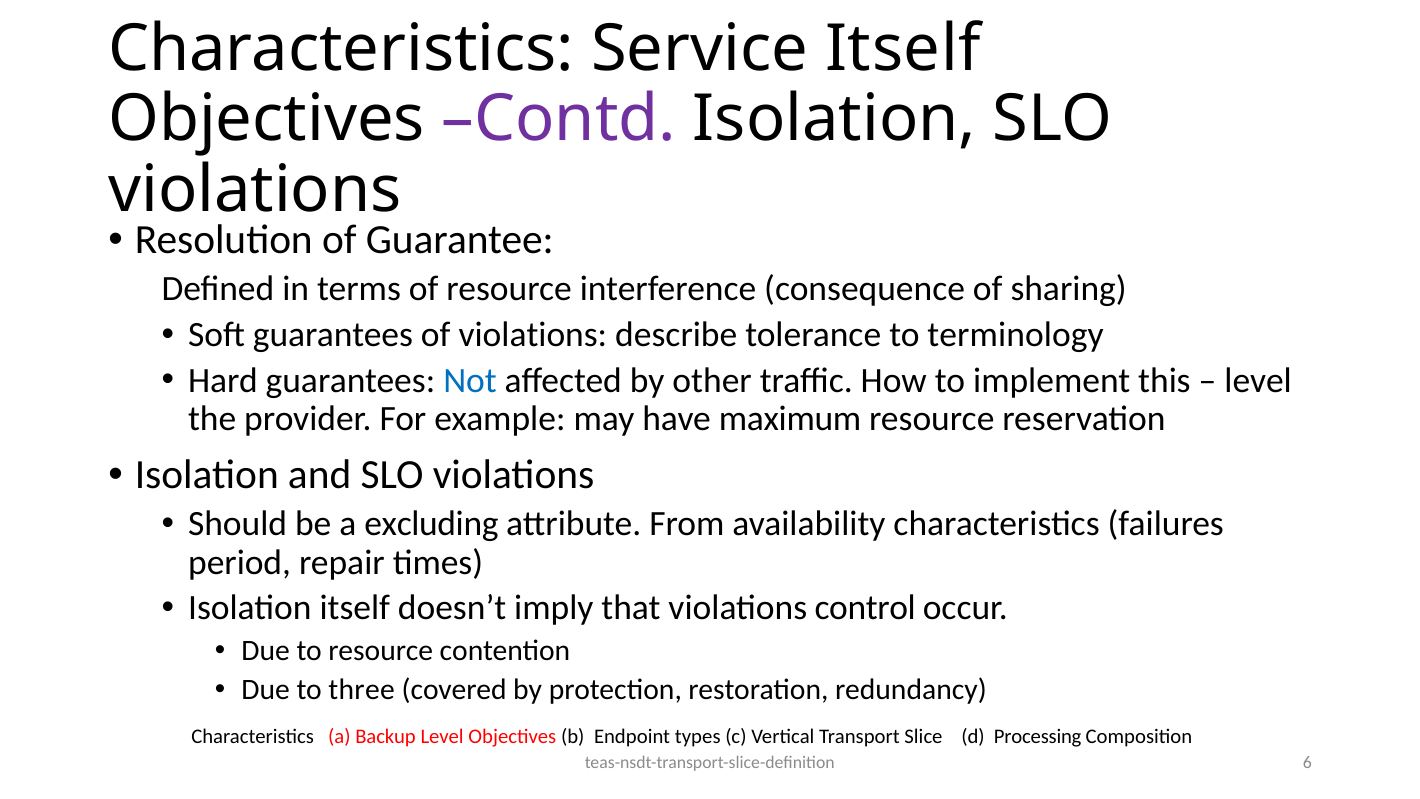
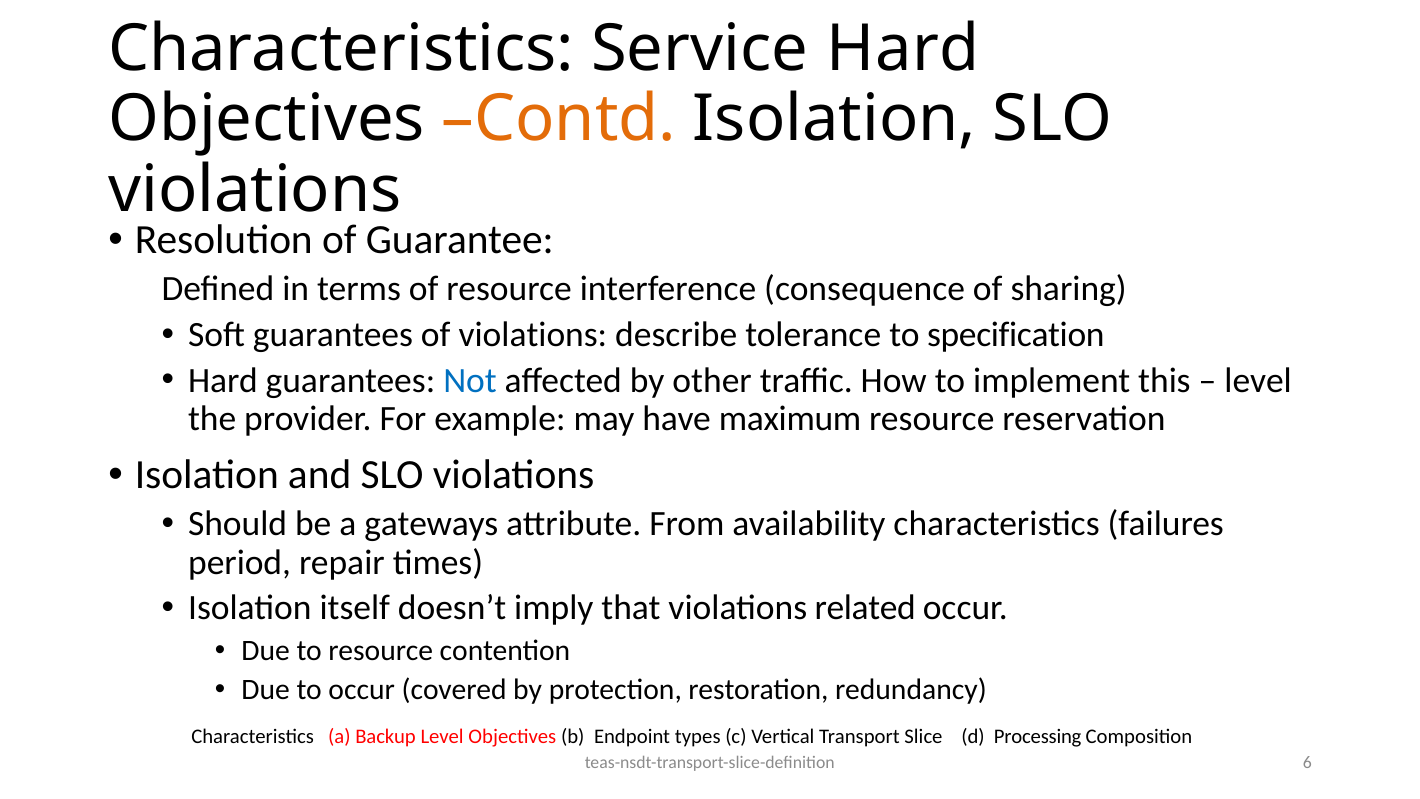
Service Itself: Itself -> Hard
Contd colour: purple -> orange
terminology: terminology -> specification
excluding: excluding -> gateways
control: control -> related
to three: three -> occur
